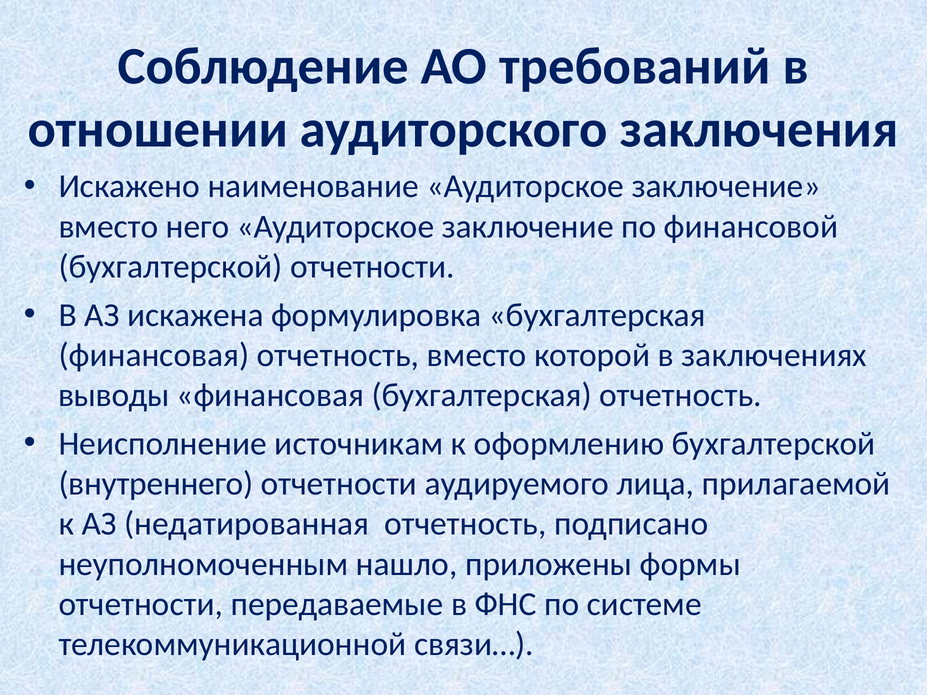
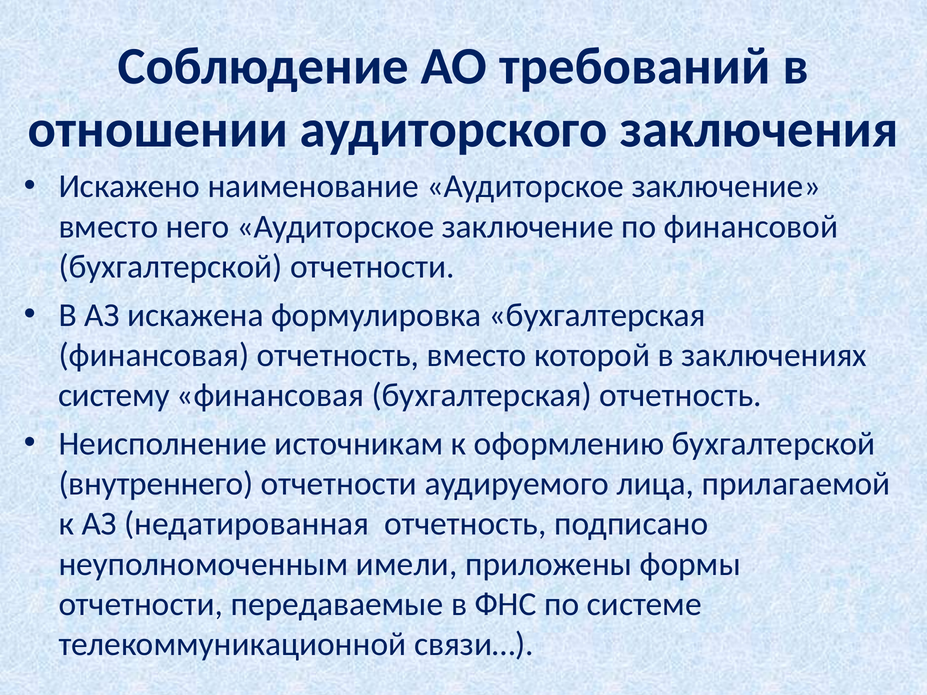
выводы: выводы -> систему
нашло: нашло -> имели
